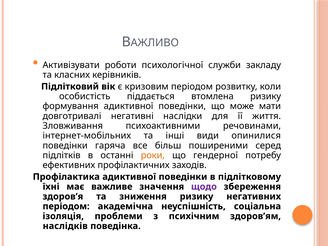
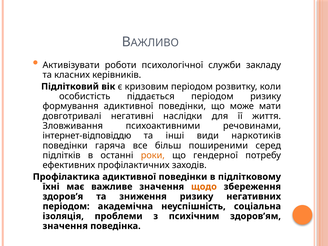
піддається втомлена: втомлена -> періодом
інтернет-мобільних: інтернет-мобільних -> інтернет-відповіддю
опинилися: опинилися -> наркотиків
щодо colour: purple -> orange
наслідків at (65, 226): наслідків -> значення
